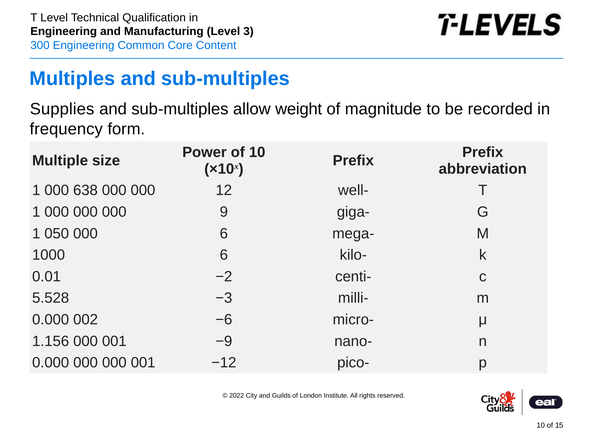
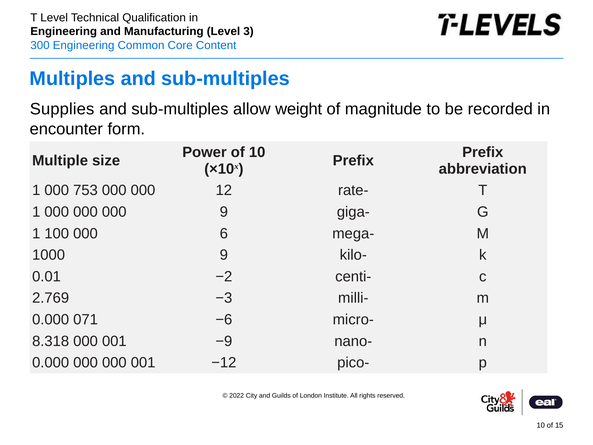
frequency: frequency -> encounter
638: 638 -> 753
well-: well- -> rate-
050: 050 -> 100
1000 6: 6 -> 9
5.528: 5.528 -> 2.769
002: 002 -> 071
1.156: 1.156 -> 8.318
